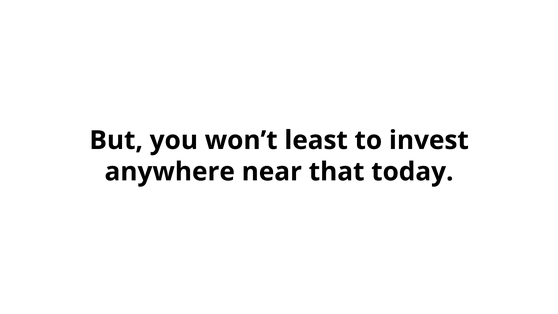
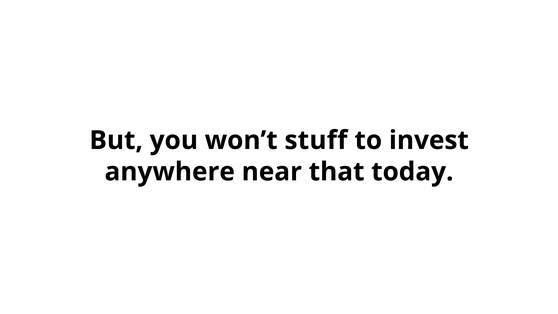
least: least -> stuff
